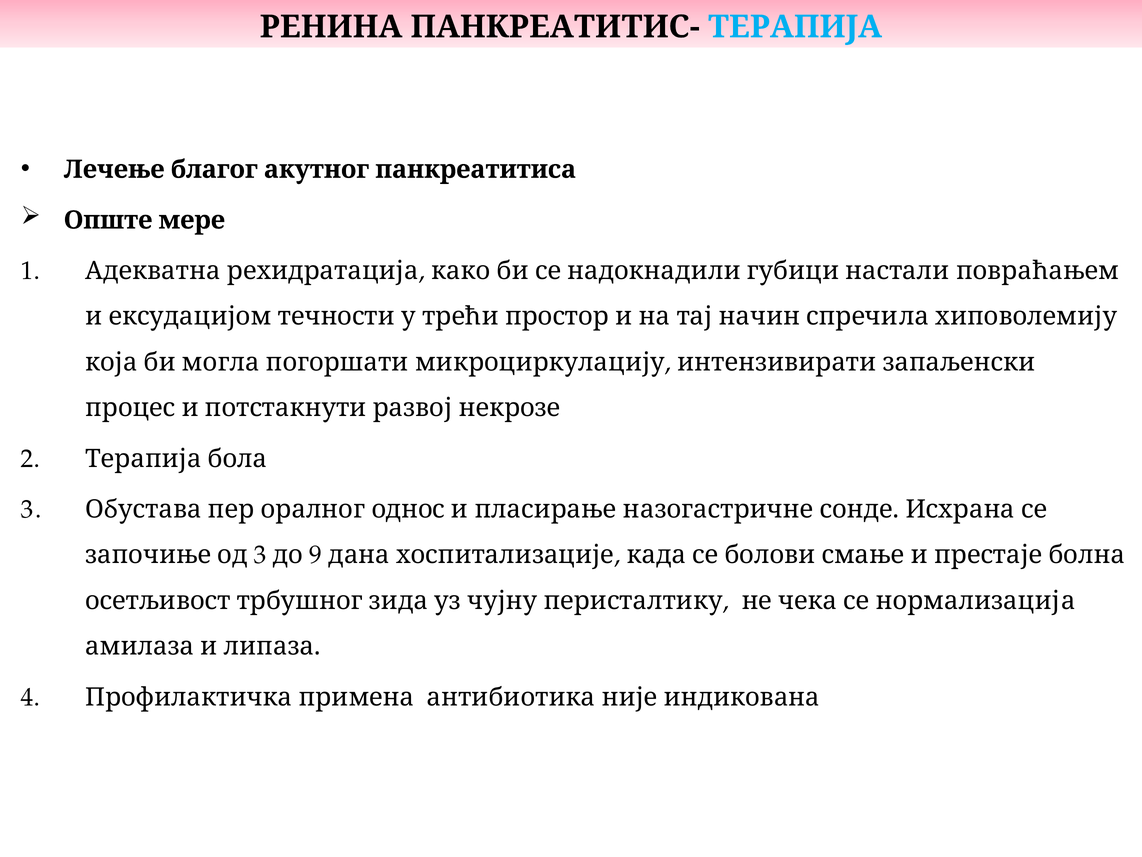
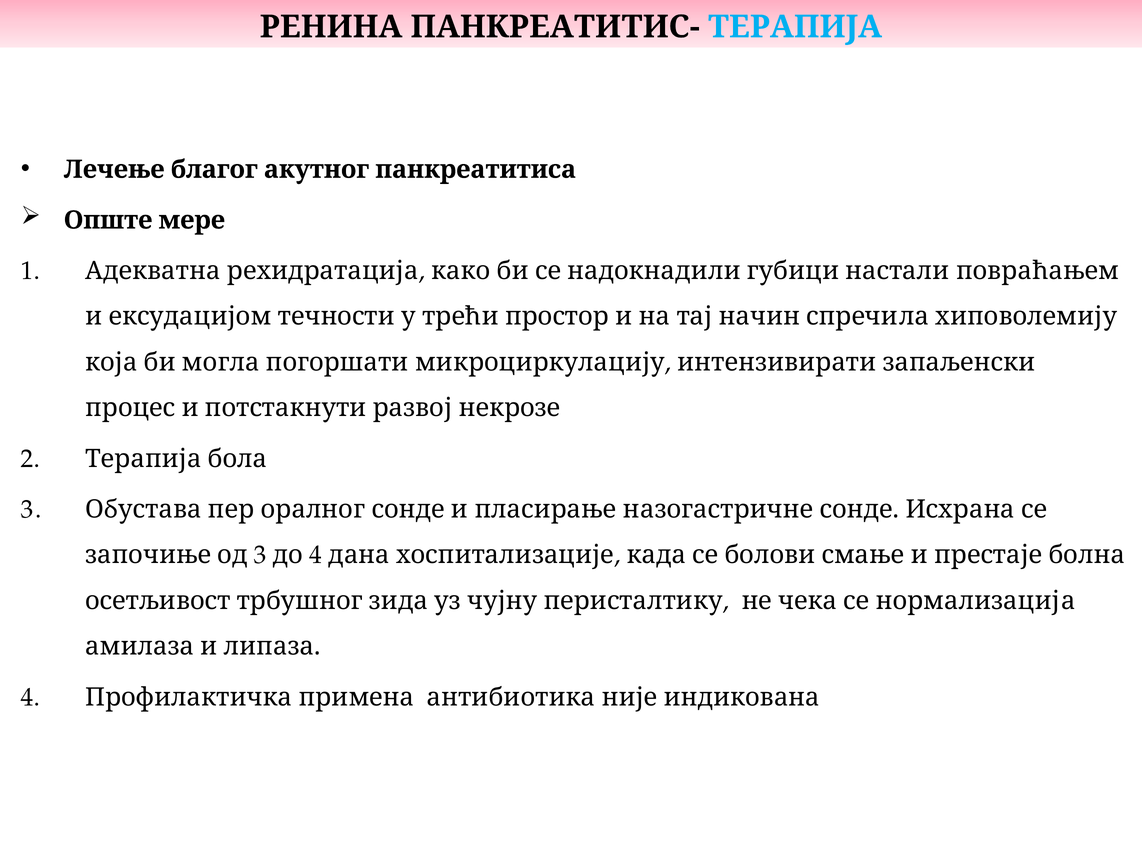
оралног однос: однос -> сонде
3 9: 9 -> 4
